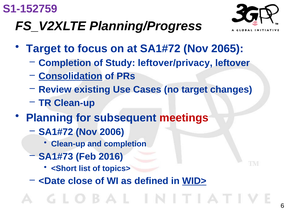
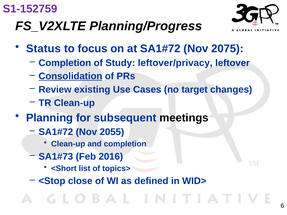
Target at (43, 49): Target -> Status
2065: 2065 -> 2075
meetings colour: red -> black
2006: 2006 -> 2055
<Date: <Date -> <Stop
WID> underline: present -> none
